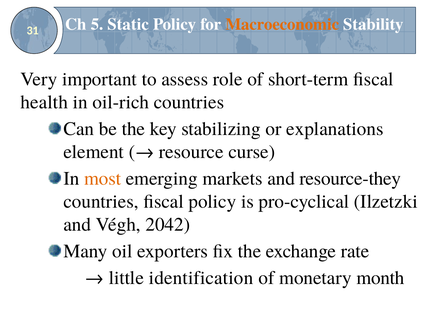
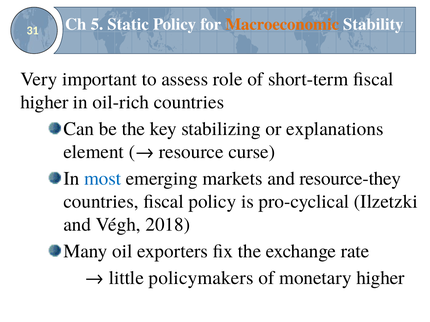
health at (44, 102): health -> higher
most colour: orange -> blue
2042: 2042 -> 2018
identification: identification -> policymakers
monetary month: month -> higher
